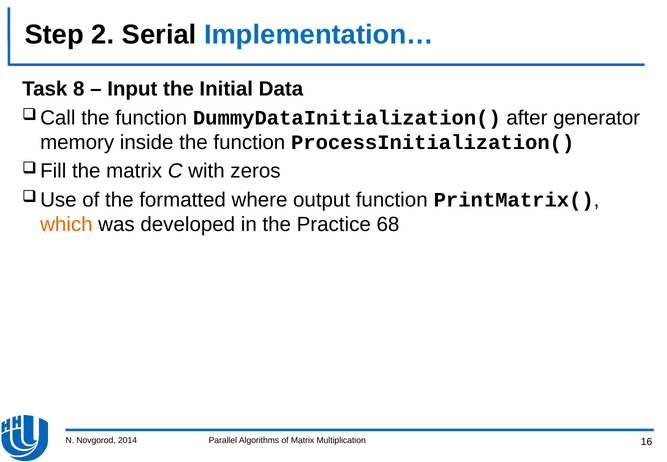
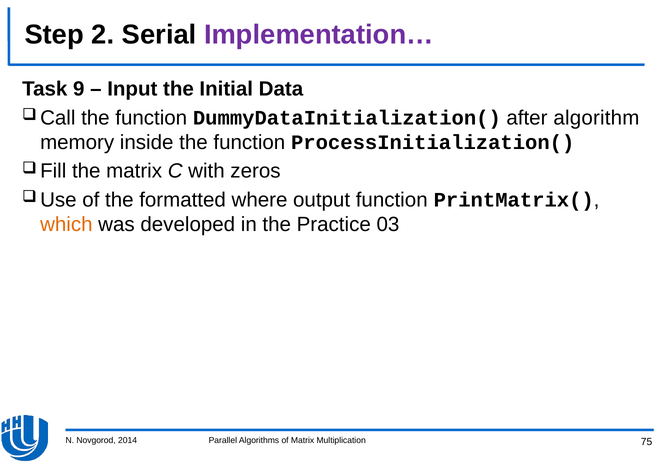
Implementation… colour: blue -> purple
8: 8 -> 9
generator: generator -> algorithm
68: 68 -> 03
16: 16 -> 75
